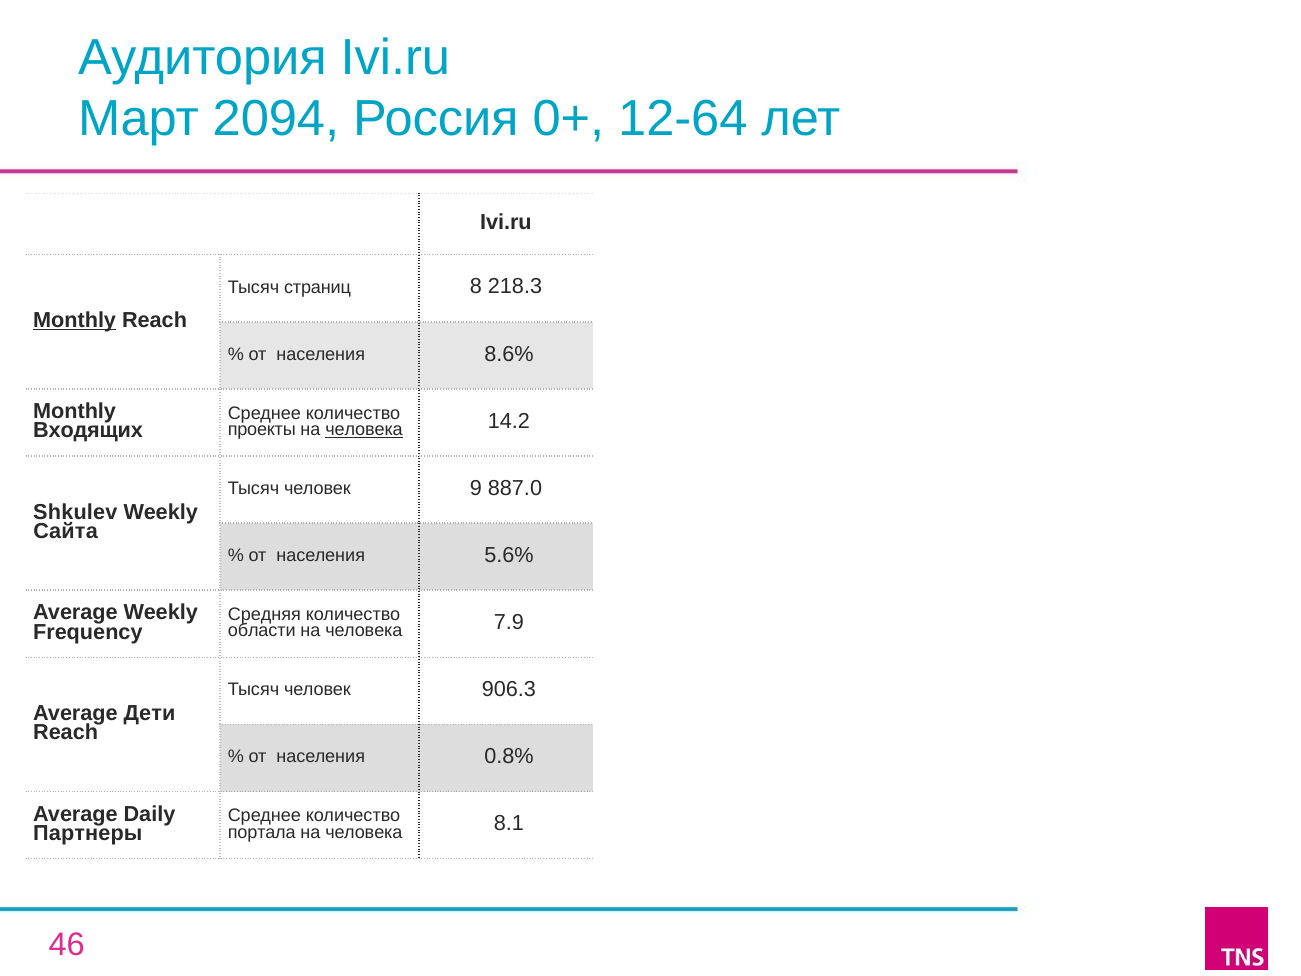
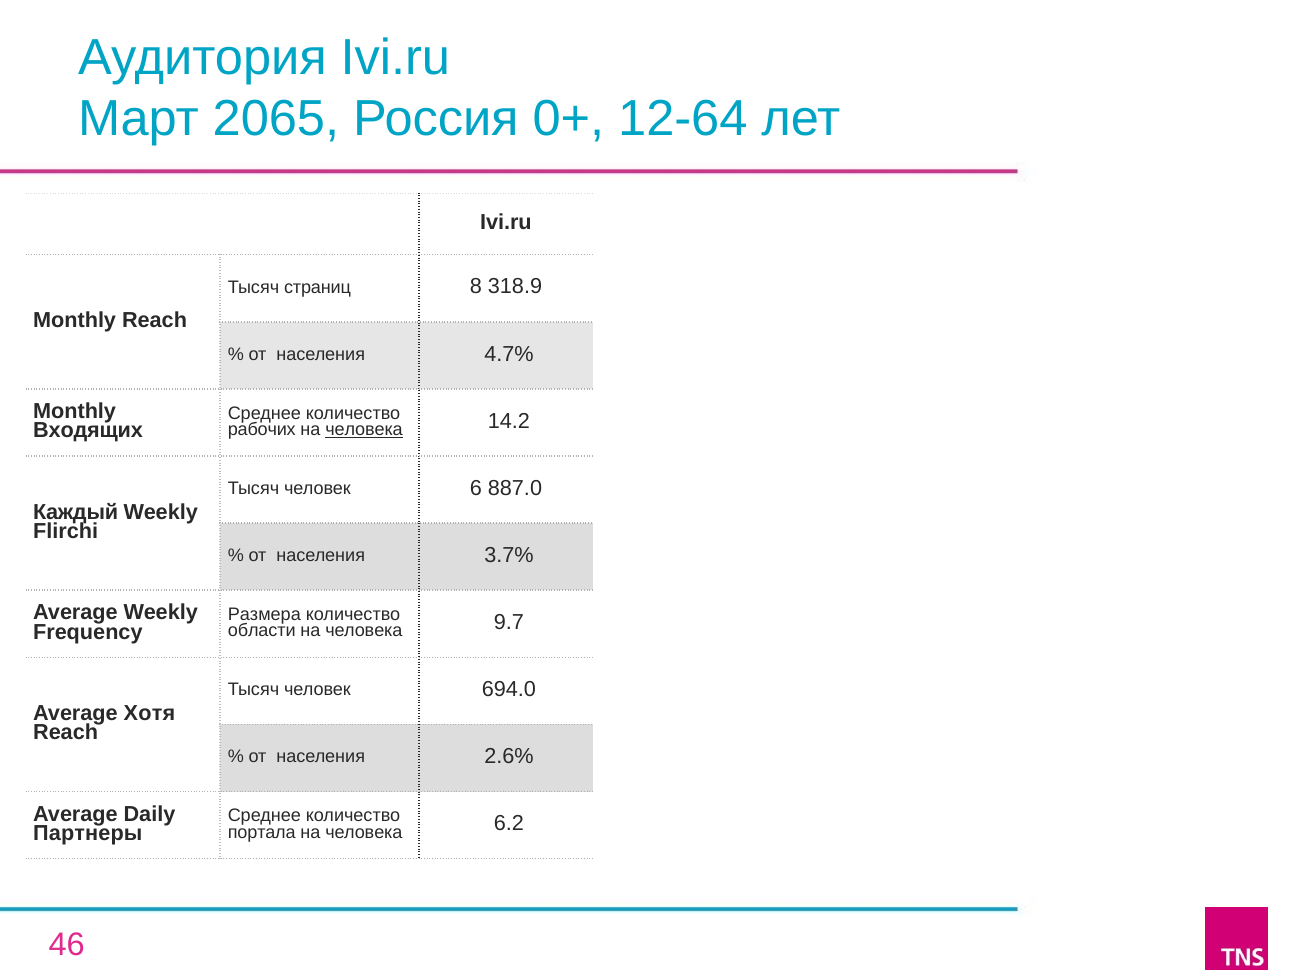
2094: 2094 -> 2065
218.3: 218.3 -> 318.9
Monthly at (75, 320) underline: present -> none
8.6%: 8.6% -> 4.7%
проекты: проекты -> рабочих
9: 9 -> 6
Shkulev: Shkulev -> Каждый
Сайта: Сайта -> Flirchi
5.6%: 5.6% -> 3.7%
Средняя: Средняя -> Размера
7.9: 7.9 -> 9.7
906.3: 906.3 -> 694.0
Дети: Дети -> Хотя
0.8%: 0.8% -> 2.6%
8.1: 8.1 -> 6.2
